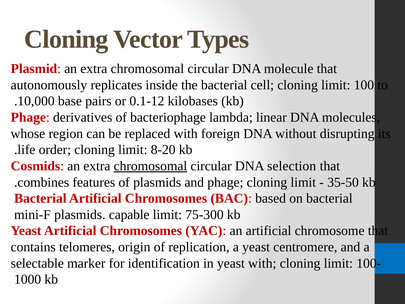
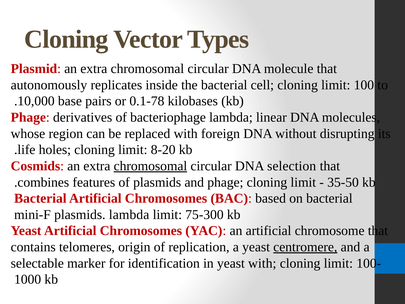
0.1-12: 0.1-12 -> 0.1-78
order: order -> holes
plasmids capable: capable -> lambda
centromere underline: none -> present
